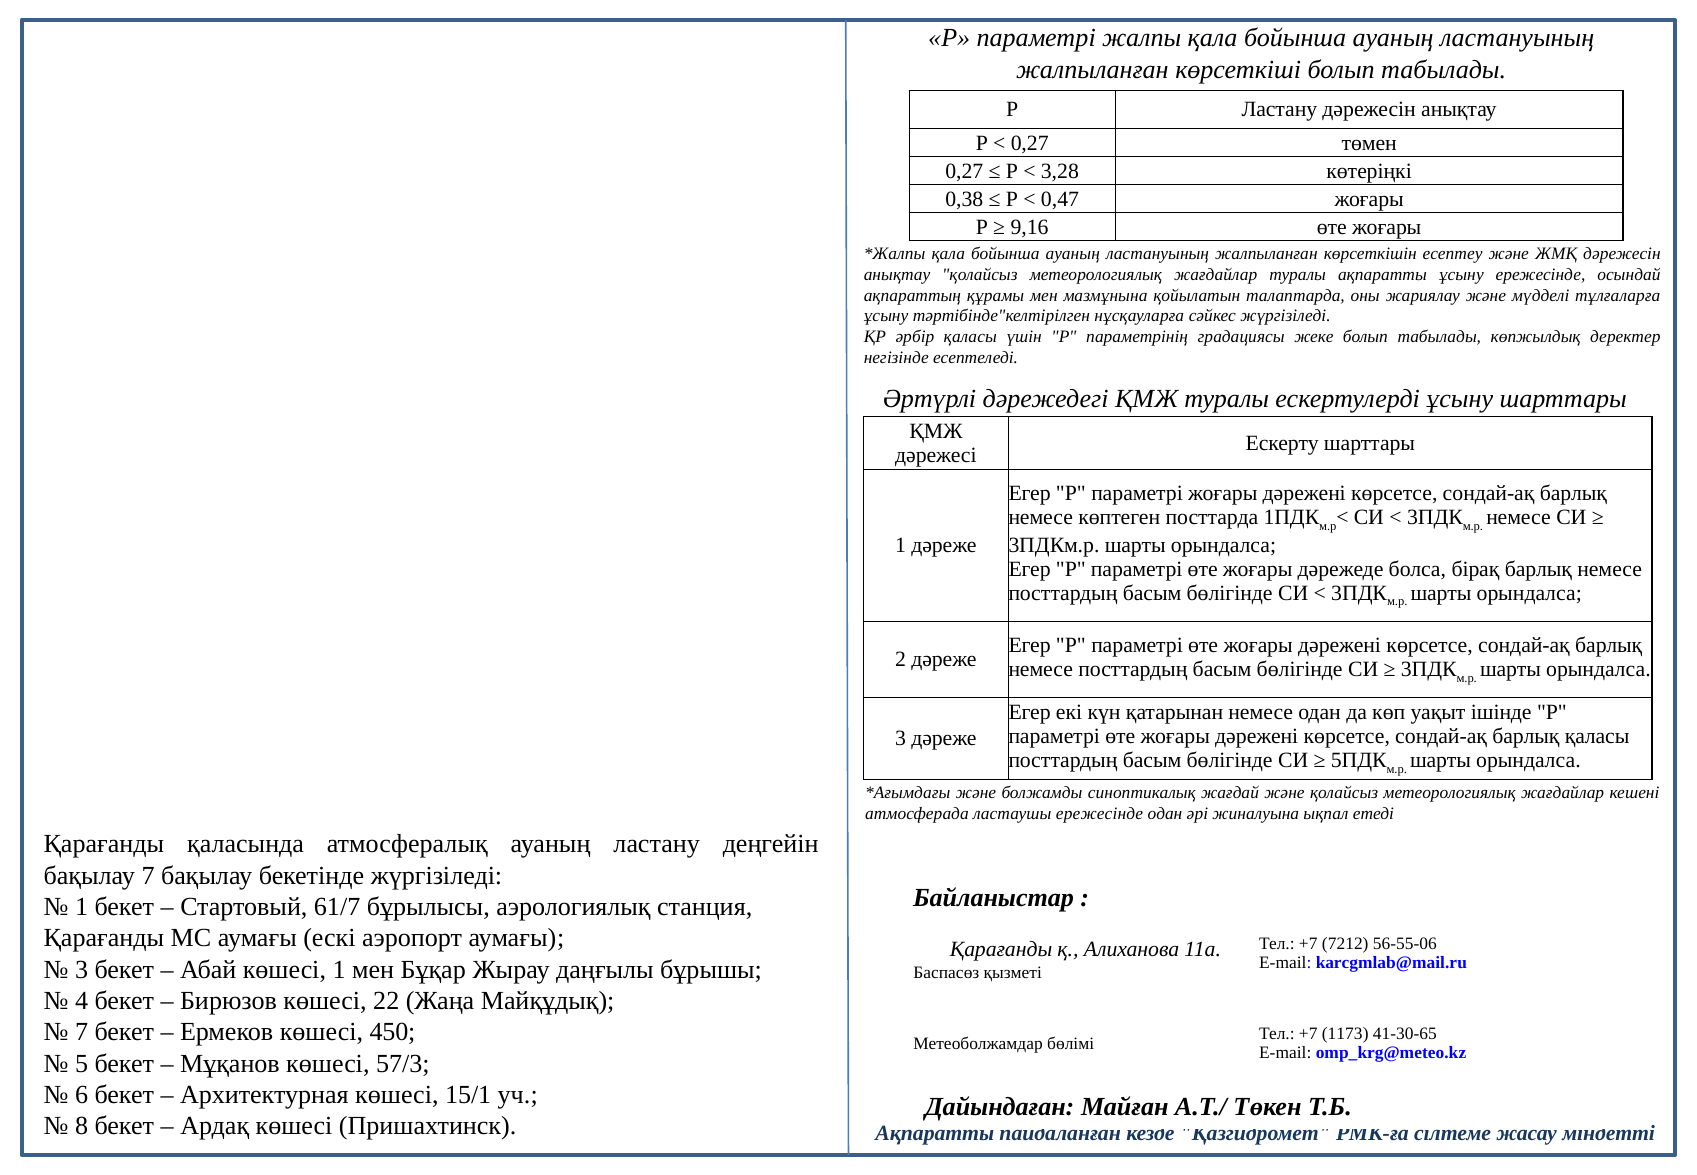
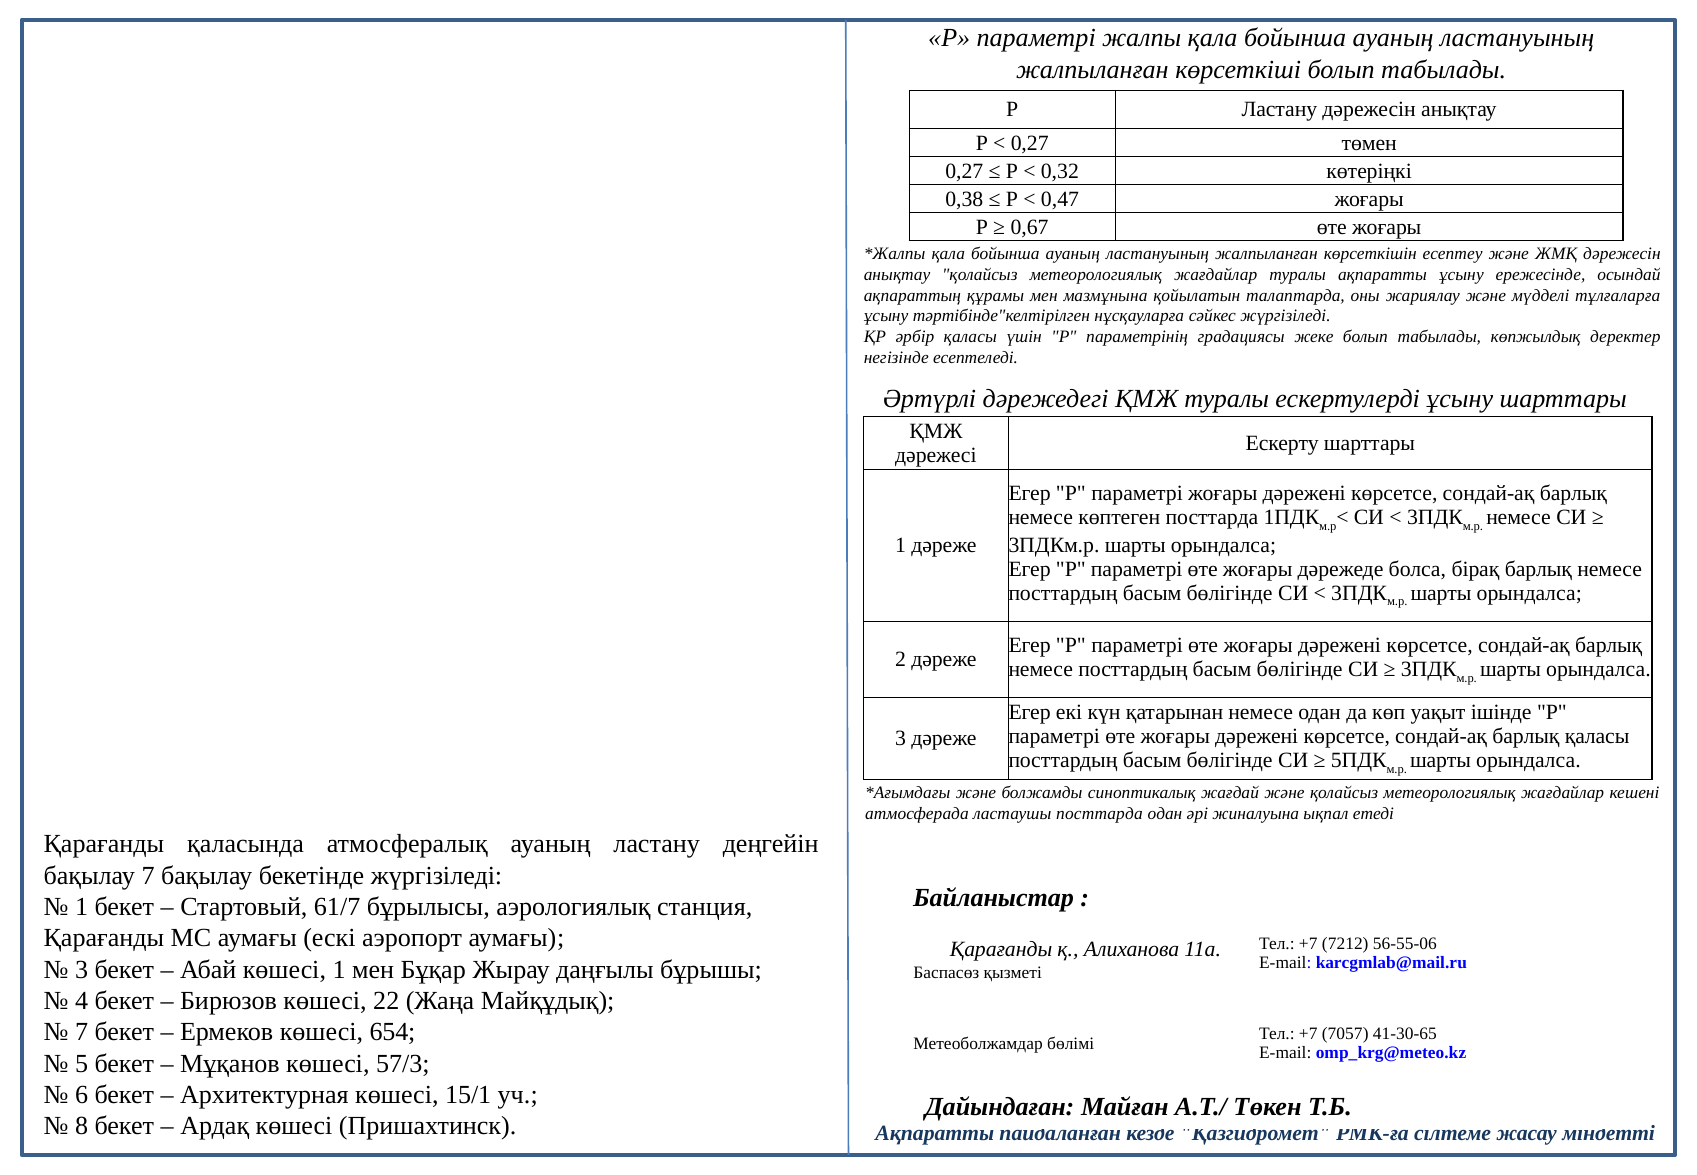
3,28: 3,28 -> 0,32
9,16: 9,16 -> 0,67
ластаушы ережесінде: ережесінде -> посттарда
450: 450 -> 654
1173: 1173 -> 7057
